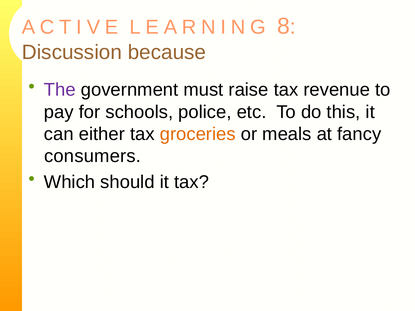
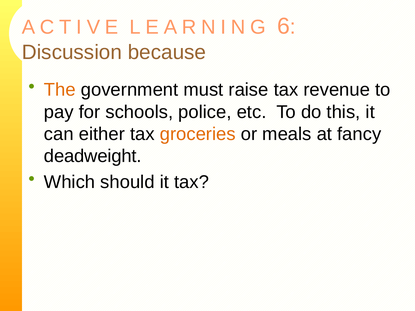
8: 8 -> 6
The colour: purple -> orange
consumers: consumers -> deadweight
